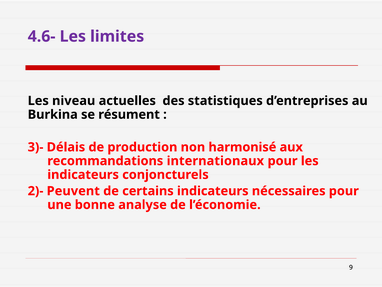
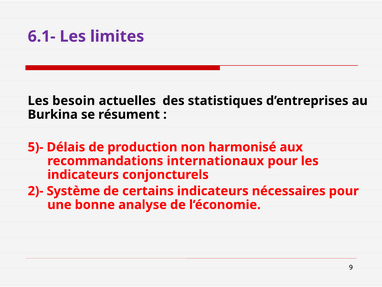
4.6-: 4.6- -> 6.1-
niveau: niveau -> besoin
3)-: 3)- -> 5)-
Peuvent: Peuvent -> Système
